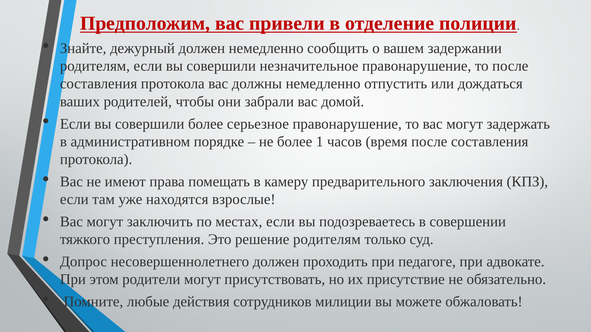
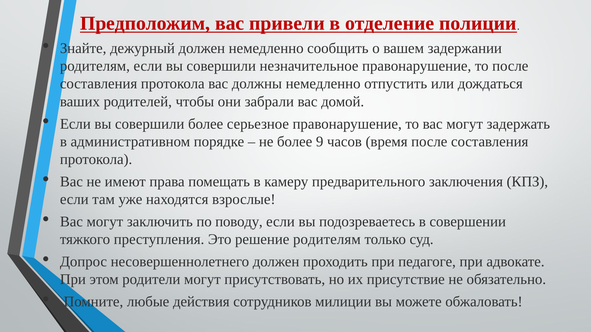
1: 1 -> 9
местах: местах -> поводу
